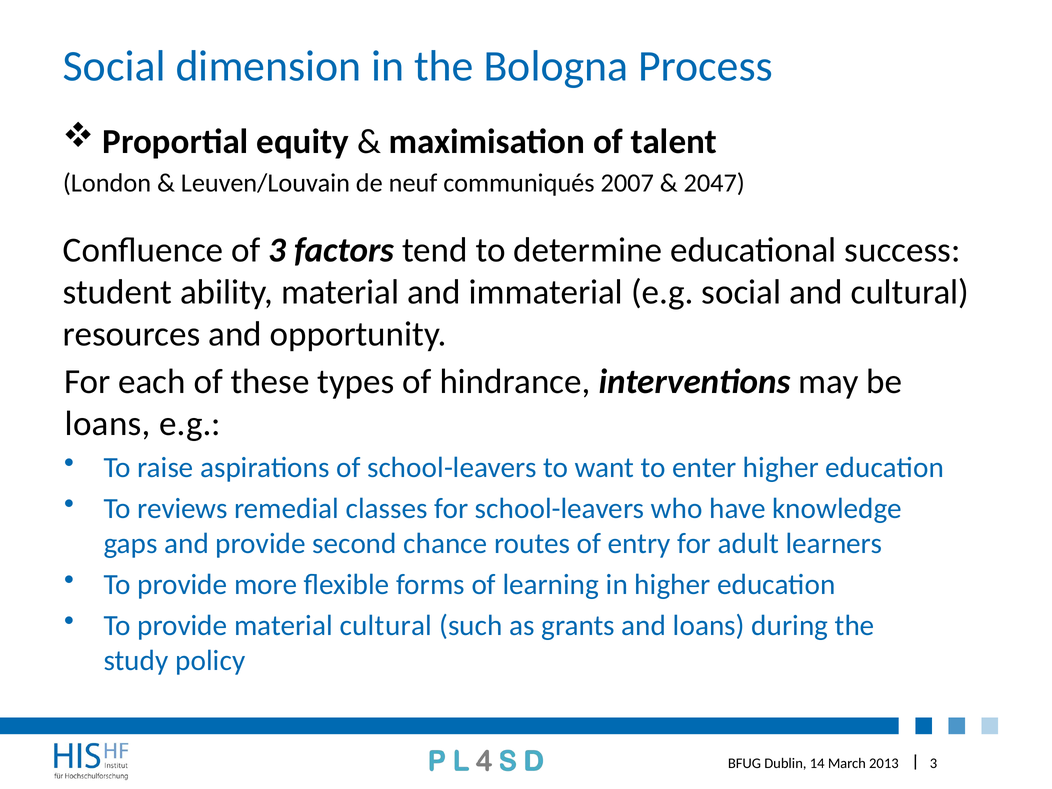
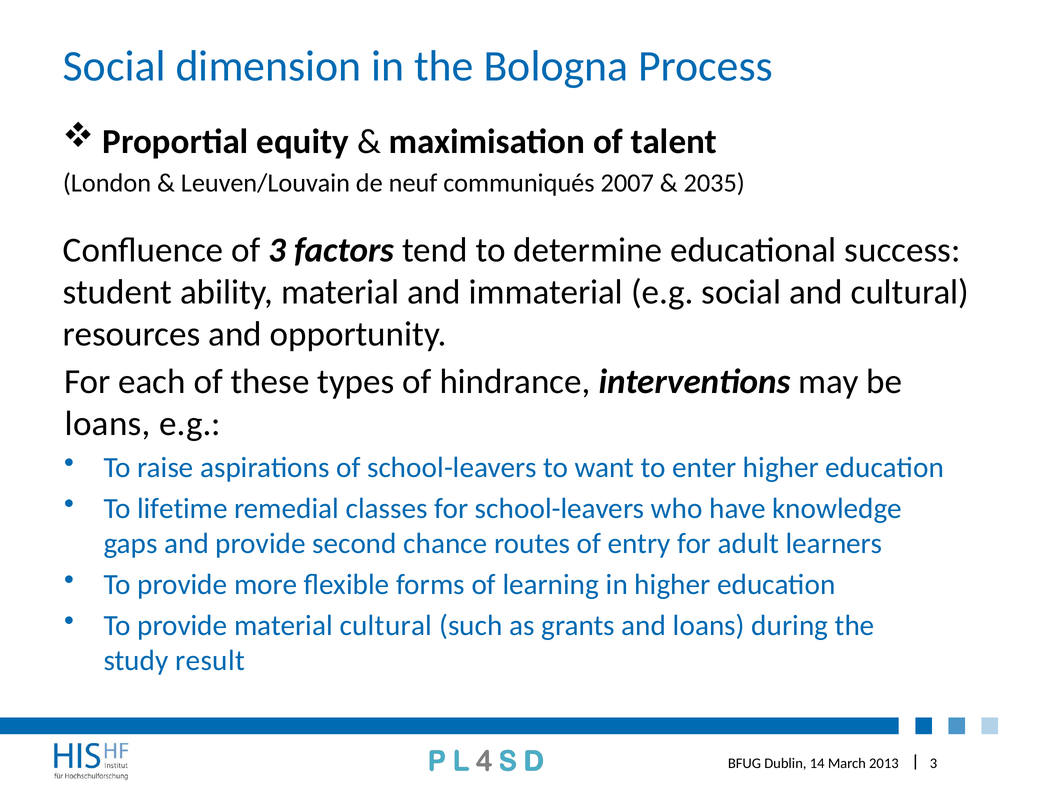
2047: 2047 -> 2035
reviews: reviews -> lifetime
policy: policy -> result
